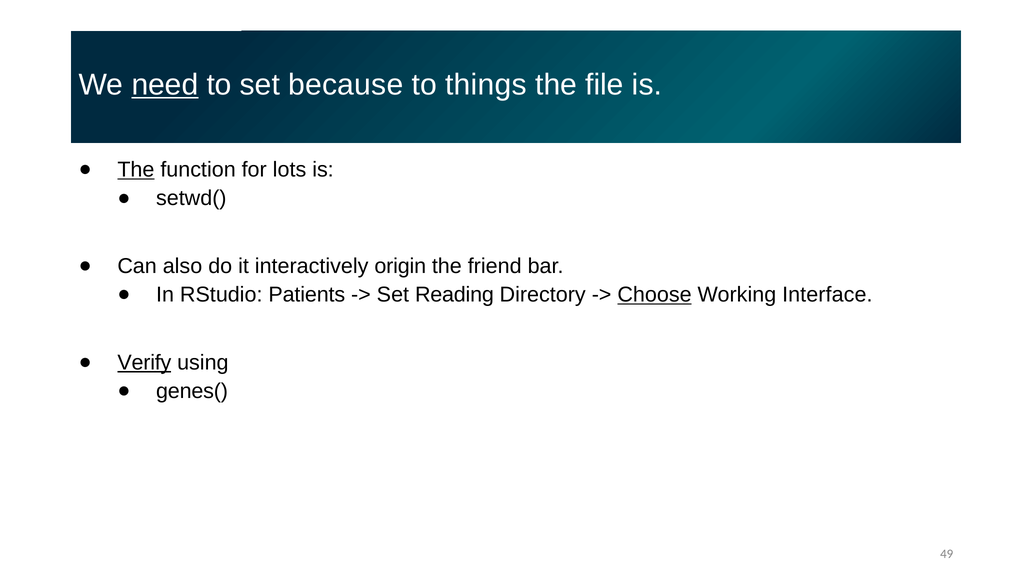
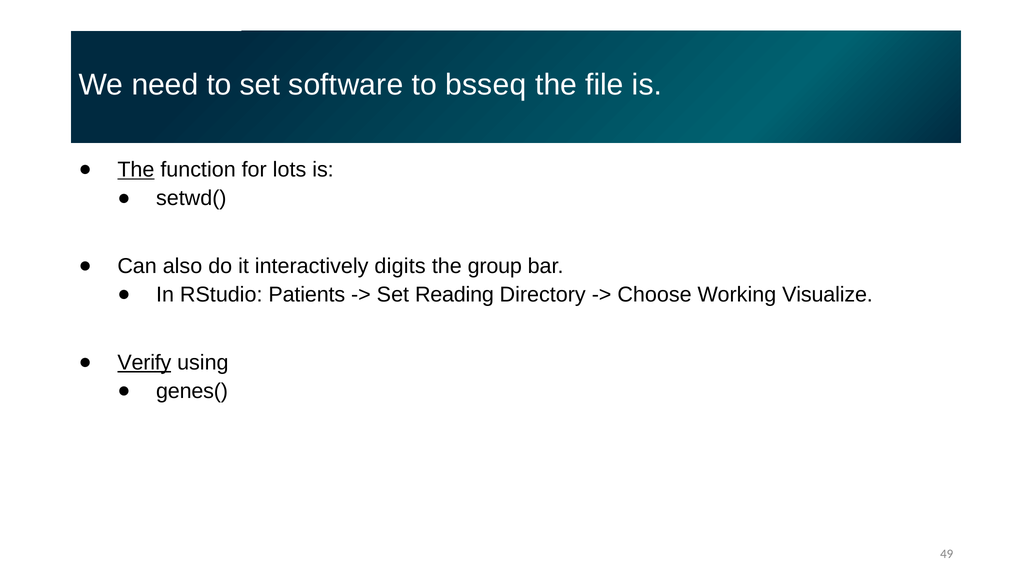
need underline: present -> none
because: because -> software
things: things -> bsseq
origin: origin -> digits
friend: friend -> group
Choose underline: present -> none
Interface: Interface -> Visualize
